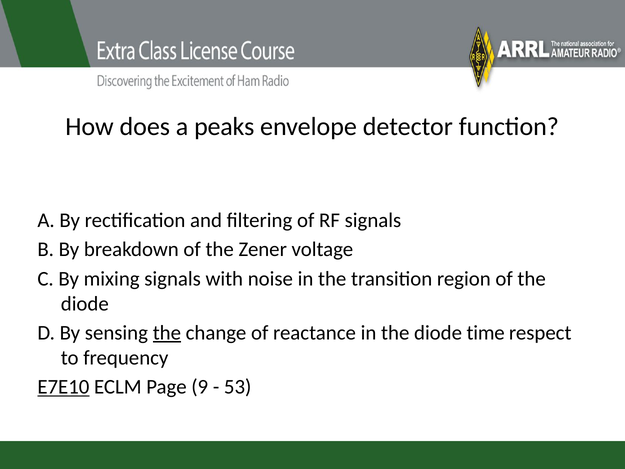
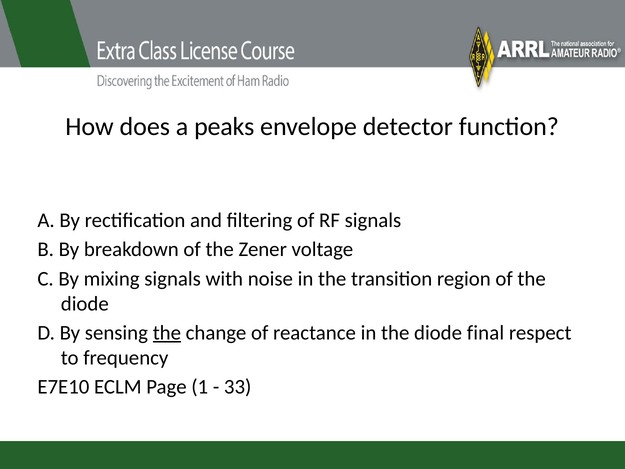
time: time -> final
E7E10 underline: present -> none
9: 9 -> 1
53: 53 -> 33
